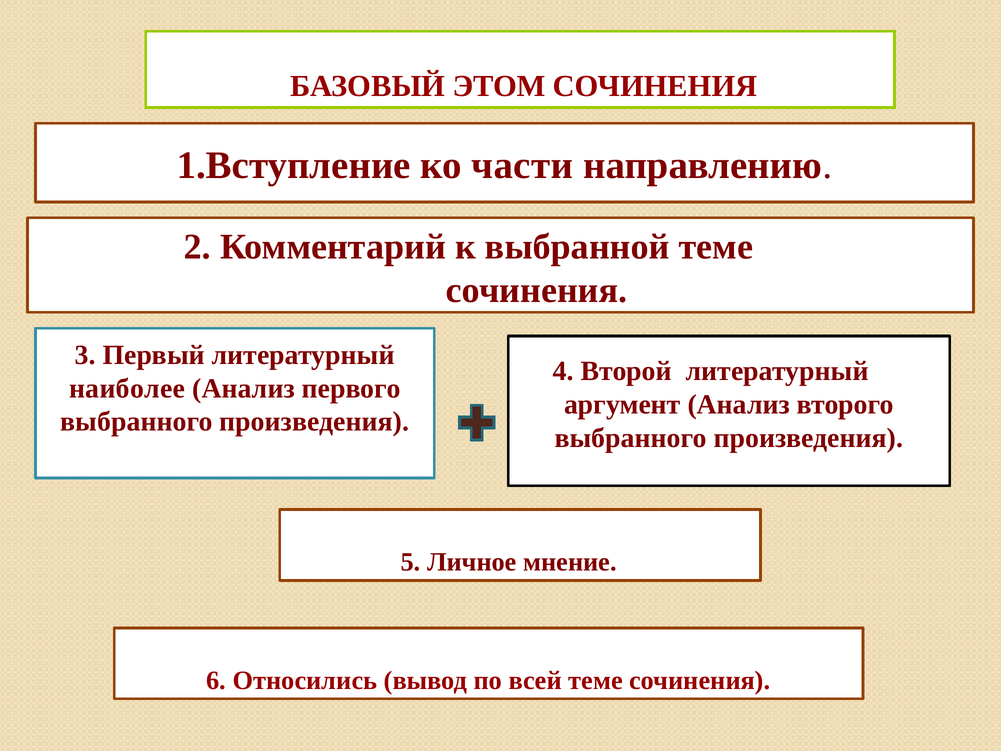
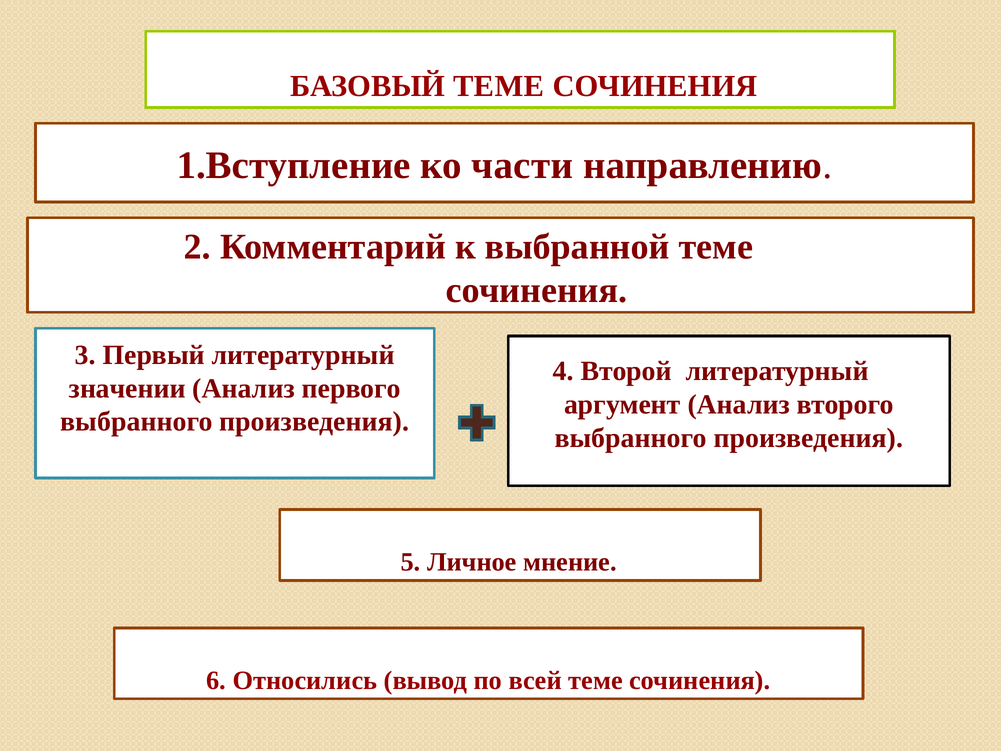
БАЗОВЫЙ ЭТОМ: ЭТОМ -> ТЕМЕ
наиболее: наиболее -> значении
